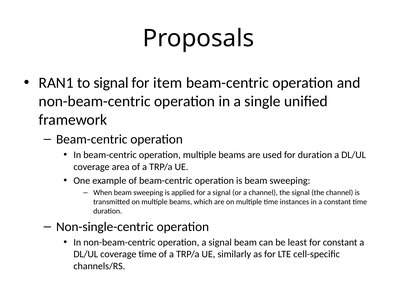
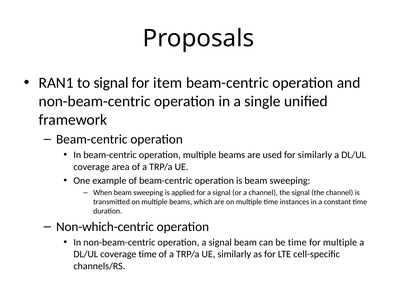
for duration: duration -> similarly
Non-single-centric: Non-single-centric -> Non-which-centric
be least: least -> time
for constant: constant -> multiple
